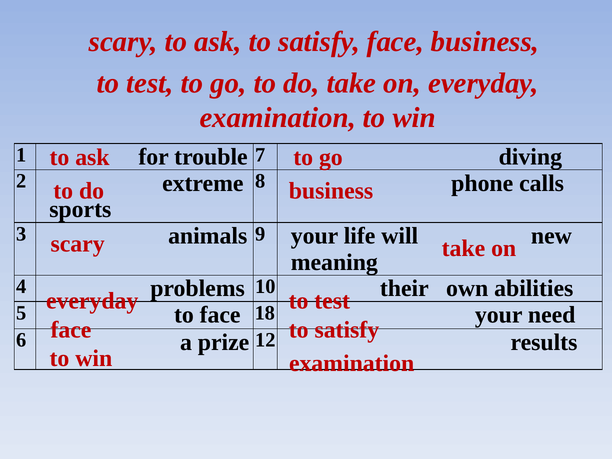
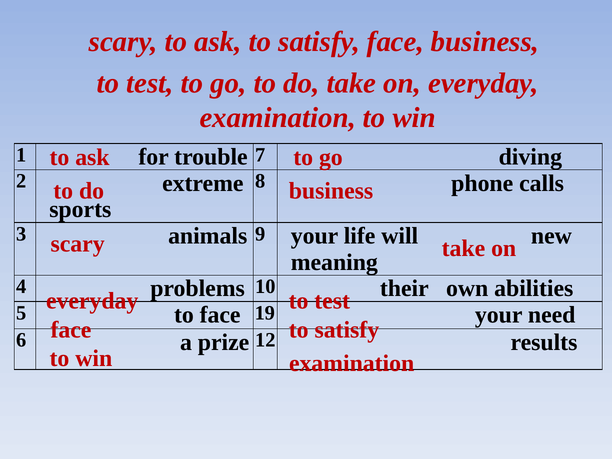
18: 18 -> 19
